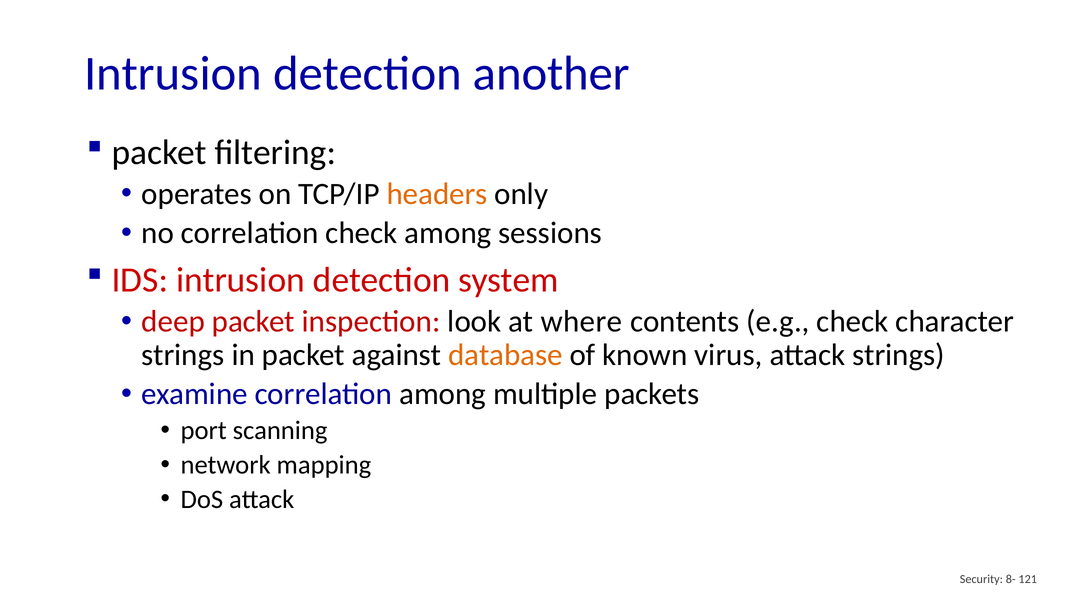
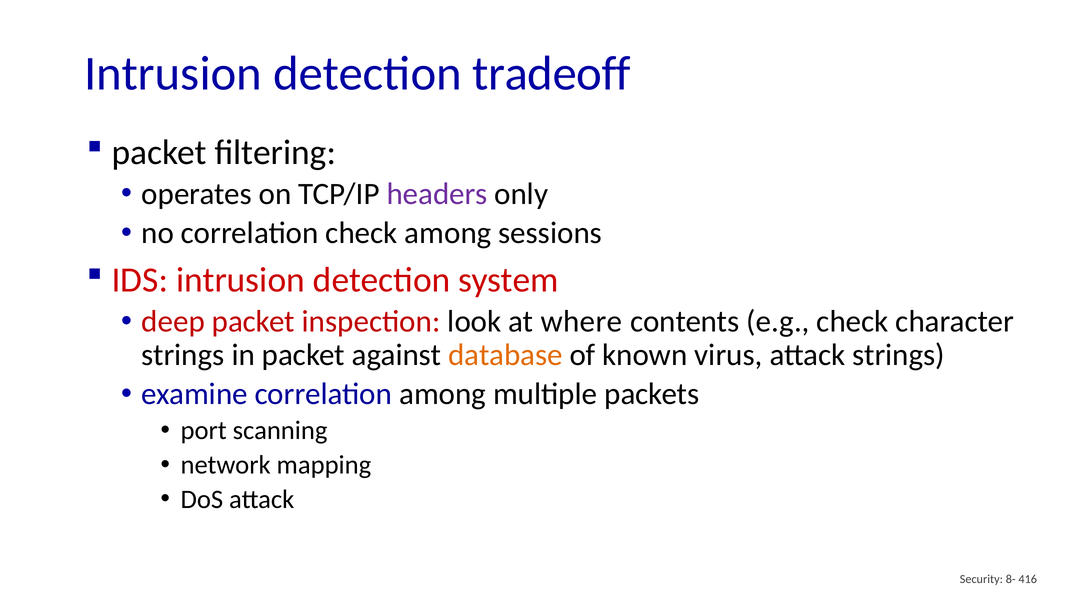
another: another -> tradeoff
headers colour: orange -> purple
121: 121 -> 416
